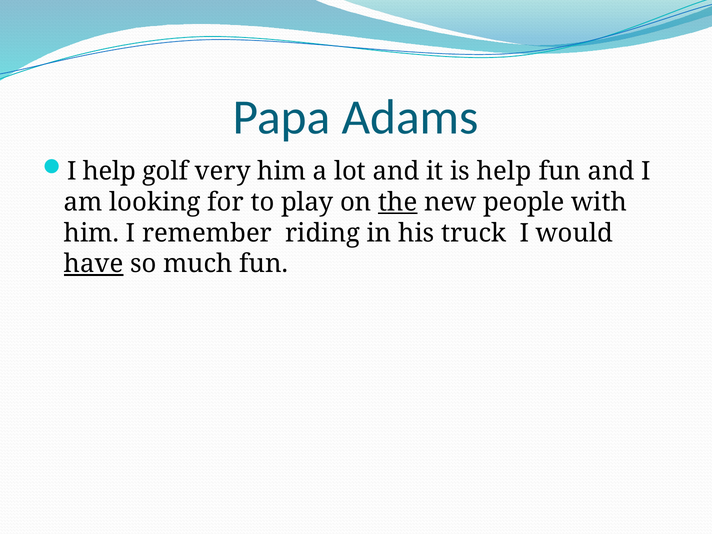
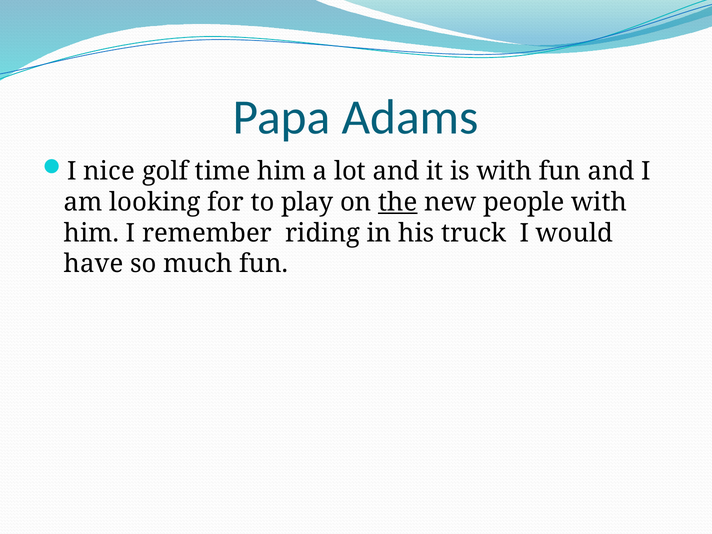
I help: help -> nice
very: very -> time
is help: help -> with
have underline: present -> none
